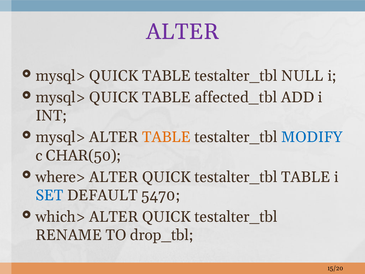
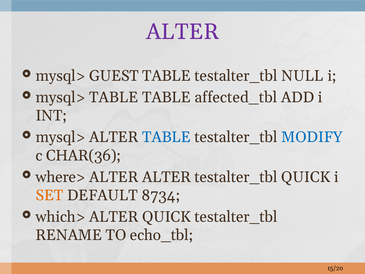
QUICK at (114, 76): QUICK -> GUEST
QUICK at (114, 97): QUICK -> TABLE
TABLE at (167, 137) colour: orange -> blue
CHAR(50: CHAR(50 -> CHAR(36
QUICK at (167, 177): QUICK -> ALTER
testalter_tbl TABLE: TABLE -> QUICK
SET colour: blue -> orange
5470: 5470 -> 8734
drop_tbl: drop_tbl -> echo_tbl
